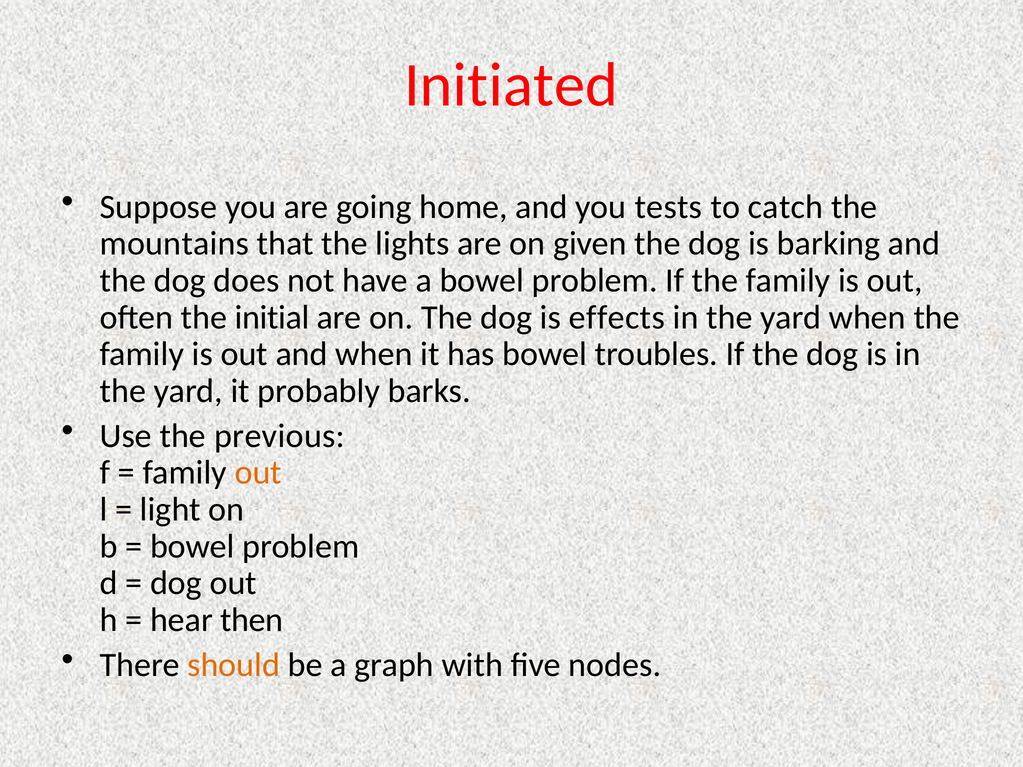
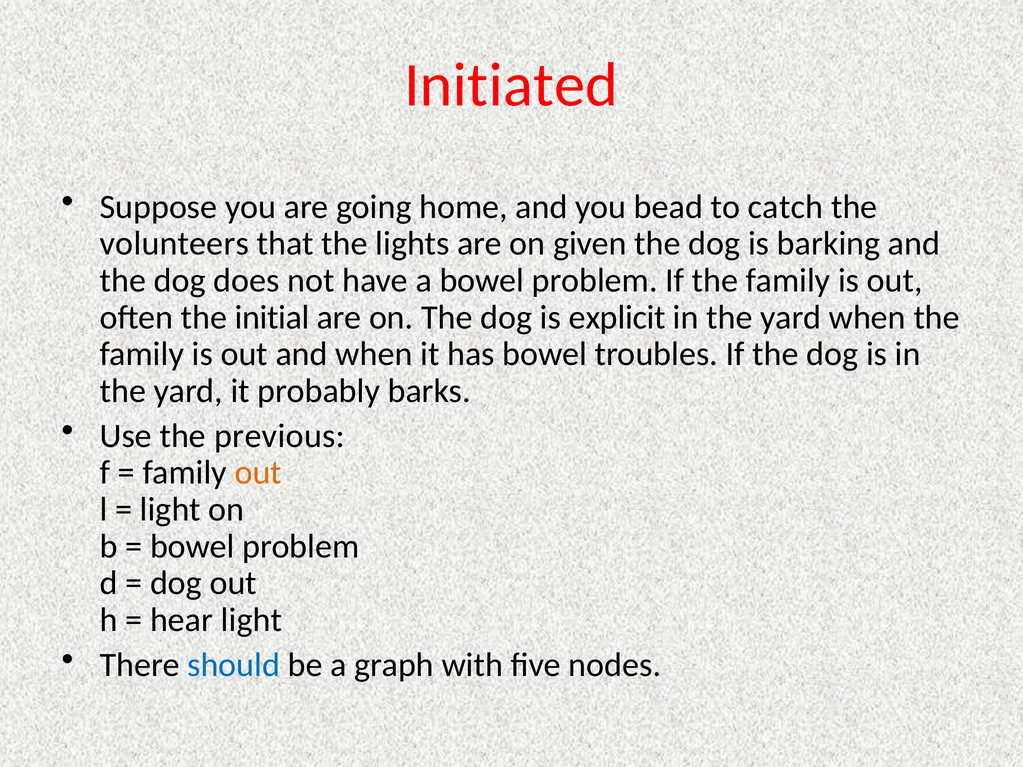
tests: tests -> bead
mountains: mountains -> volunteers
effects: effects -> explicit
hear then: then -> light
should colour: orange -> blue
